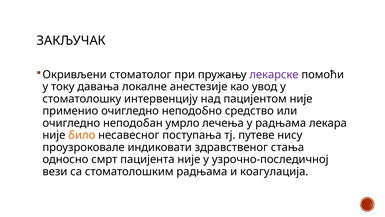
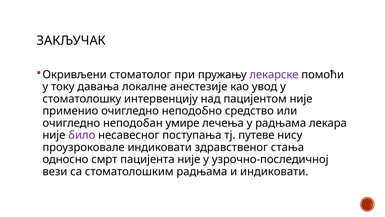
умрло: умрло -> умире
било colour: orange -> purple
и коагулација: коагулација -> индиковати
